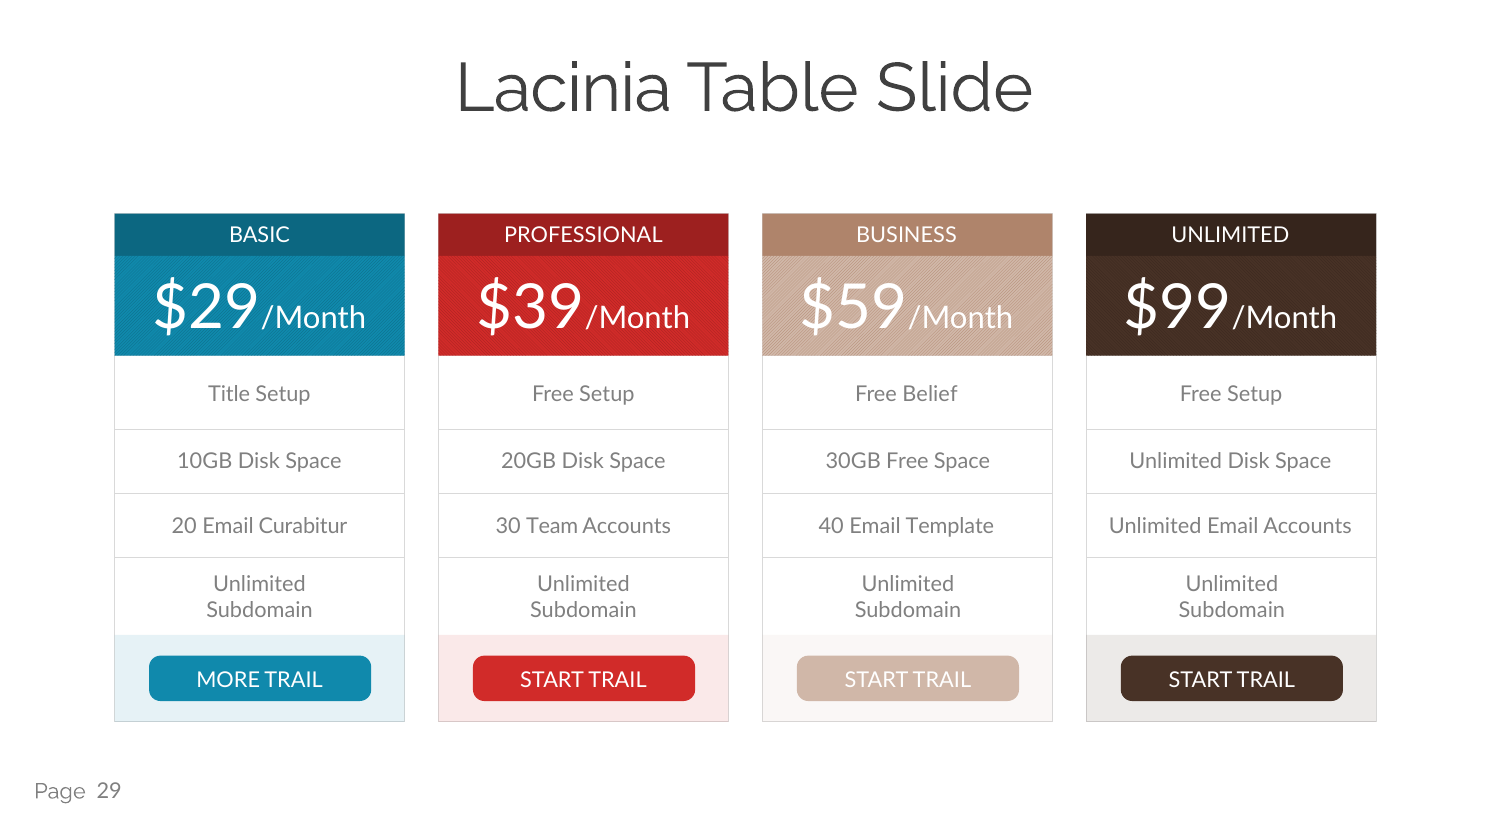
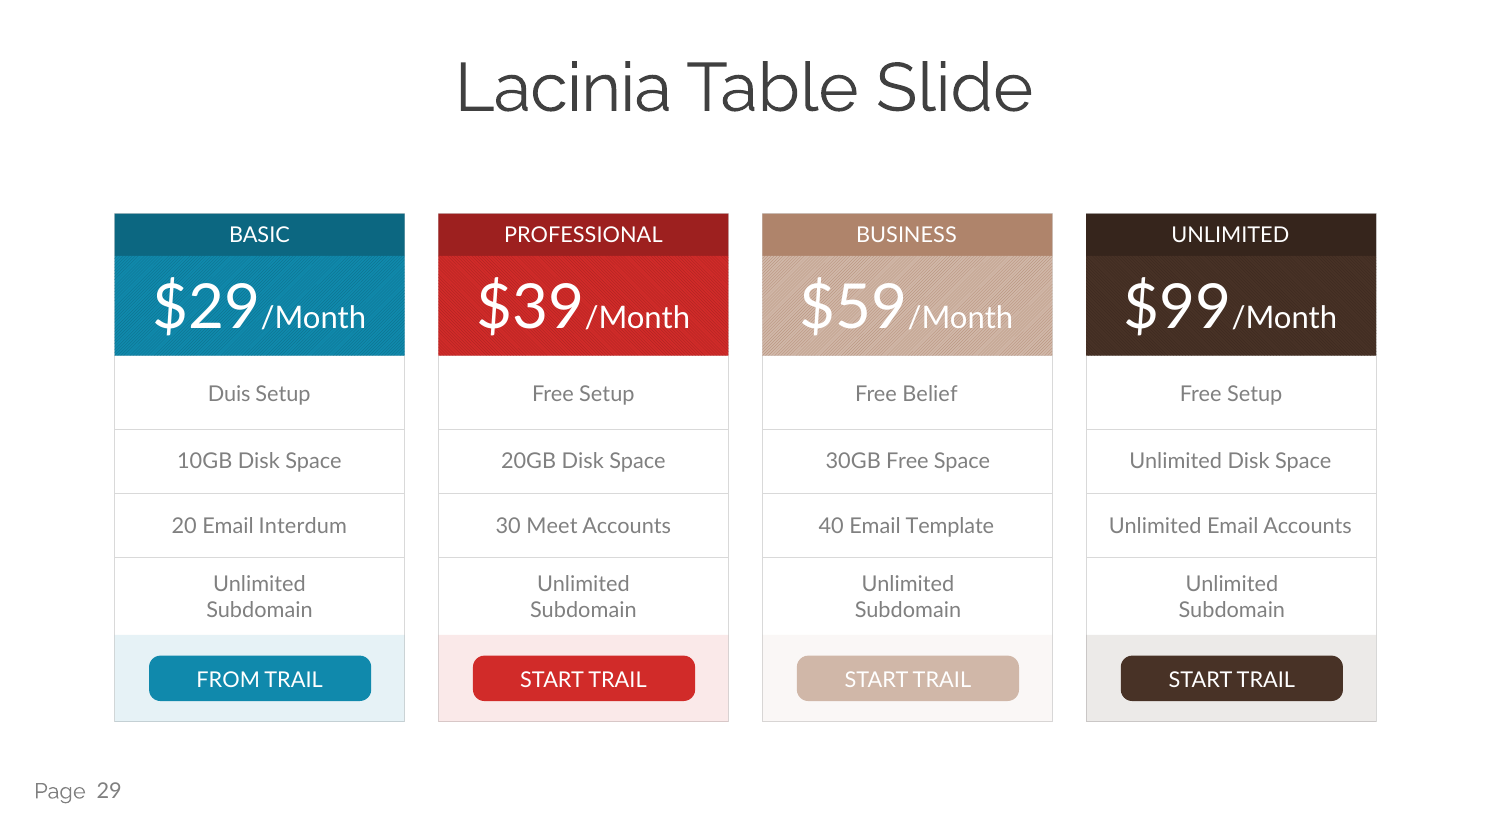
Title: Title -> Duis
Curabitur: Curabitur -> Interdum
Team: Team -> Meet
MORE: MORE -> FROM
